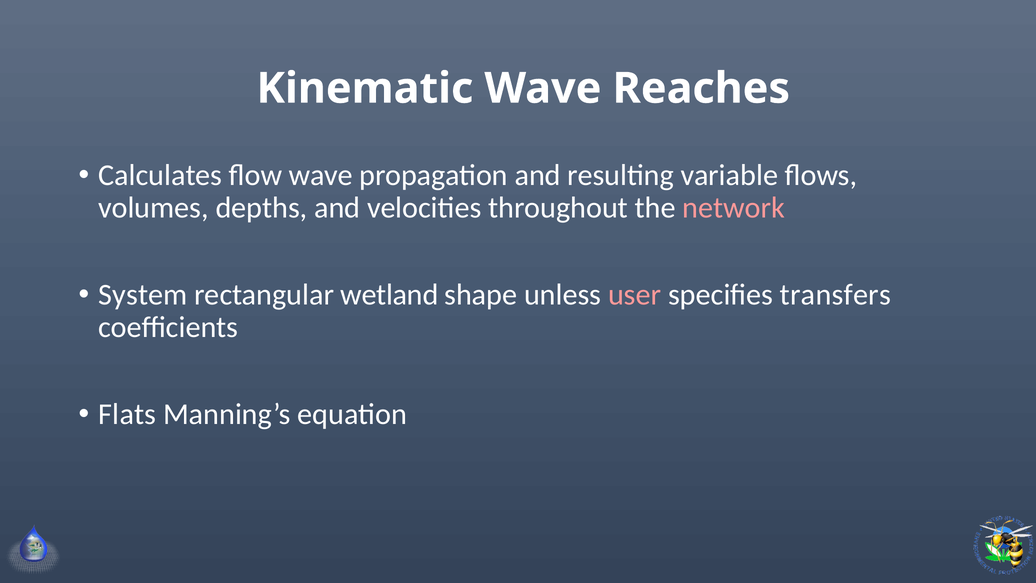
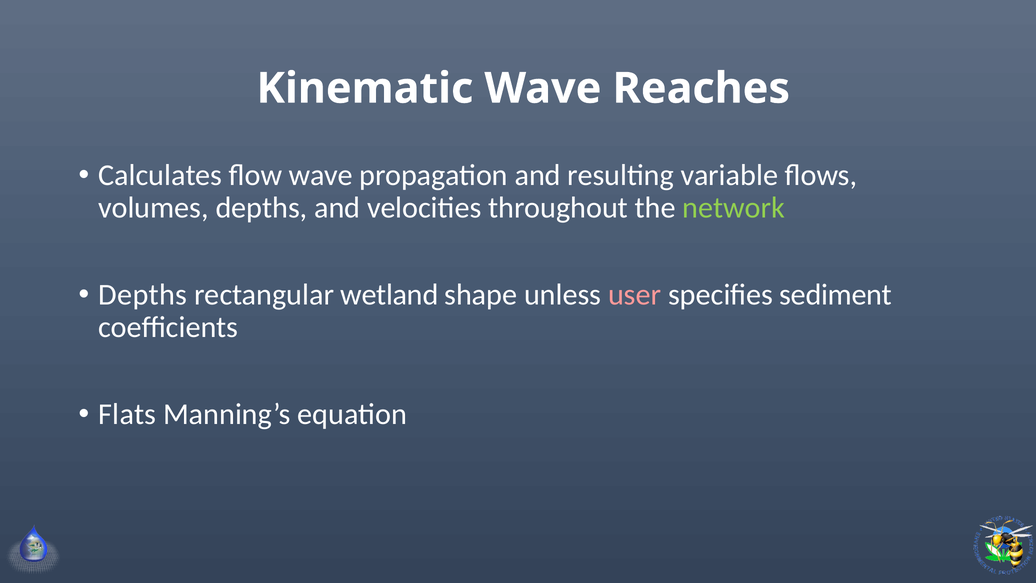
network colour: pink -> light green
System at (143, 295): System -> Depths
transfers: transfers -> sediment
